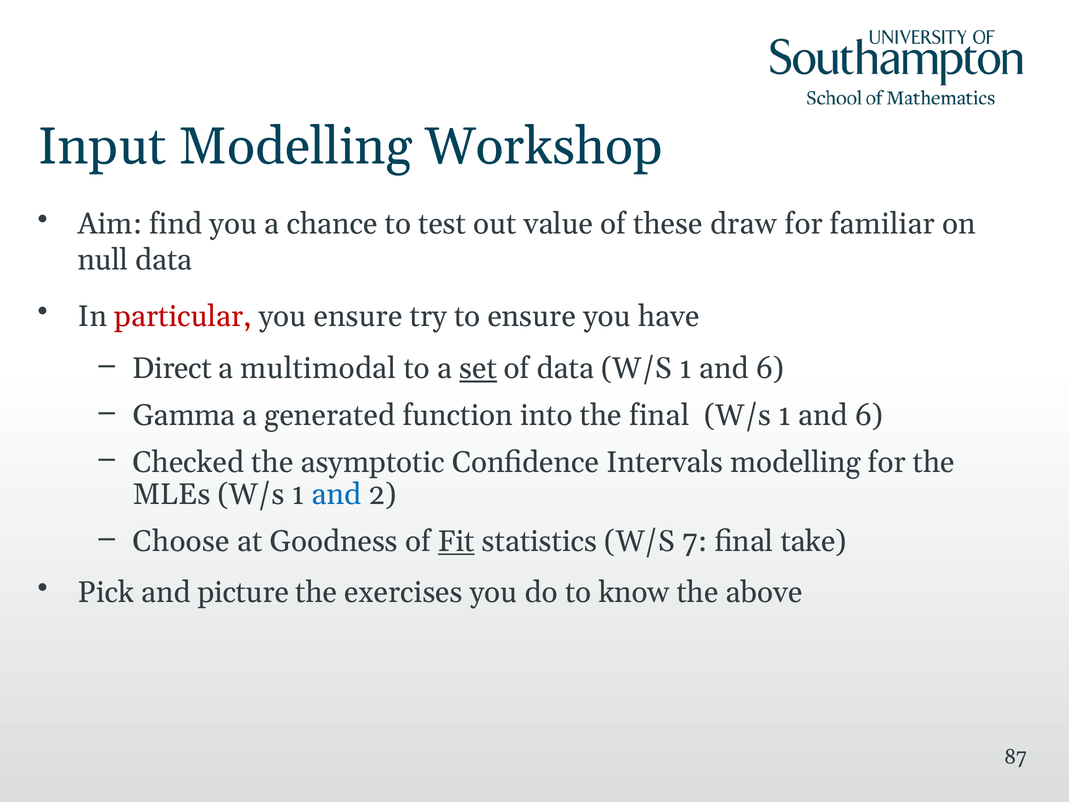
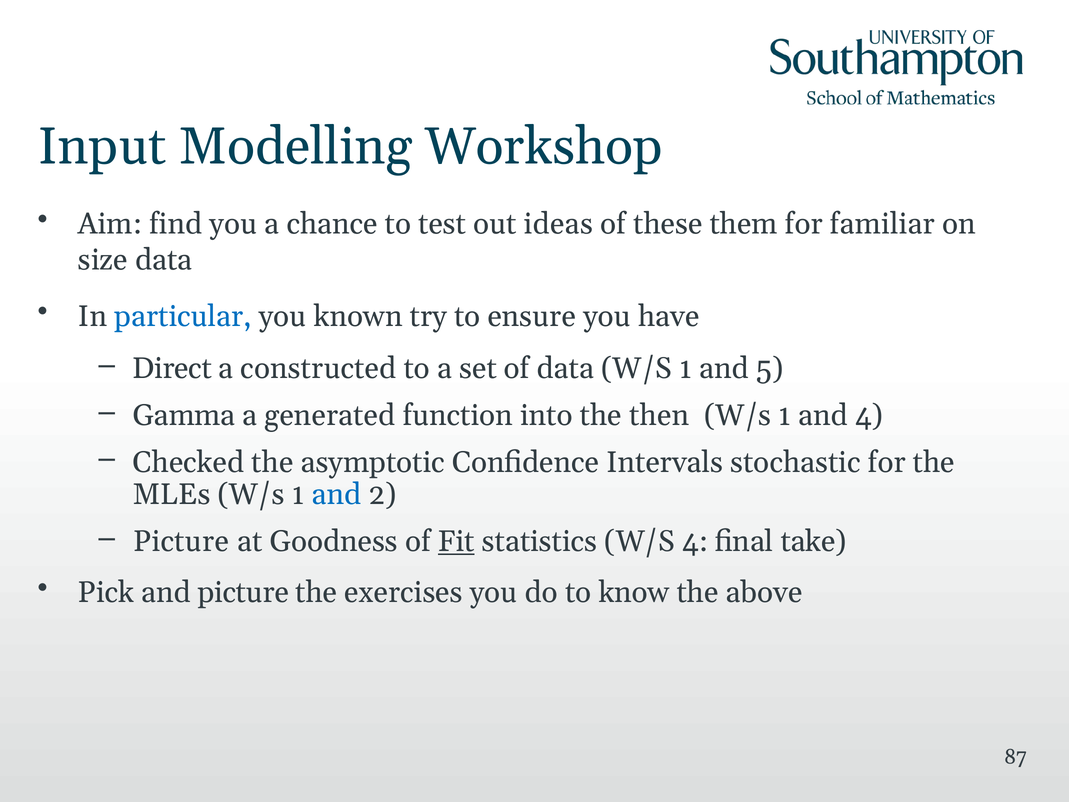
value: value -> ideas
draw: draw -> them
null: null -> size
particular colour: red -> blue
you ensure: ensure -> known
multimodal: multimodal -> constructed
set underline: present -> none
6 at (770, 369): 6 -> 5
the final: final -> then
6 at (869, 415): 6 -> 4
Intervals modelling: modelling -> stochastic
Choose at (181, 541): Choose -> Picture
W/S 7: 7 -> 4
